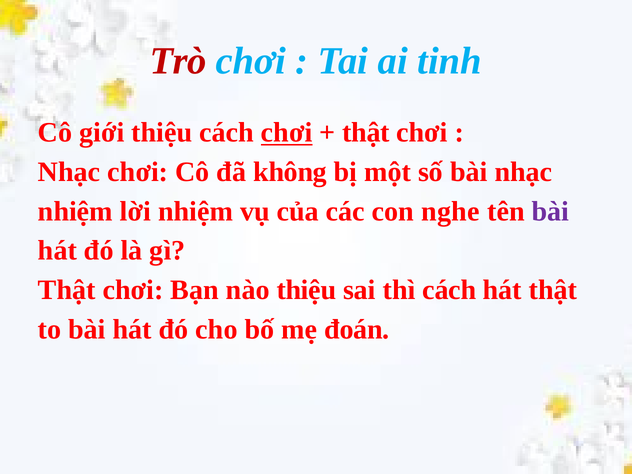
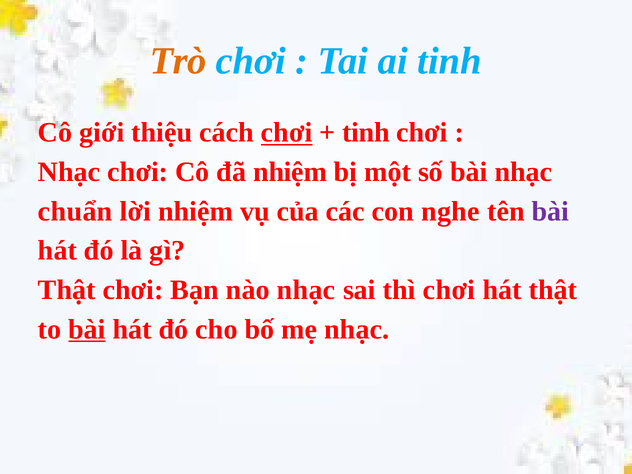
Trò colour: red -> orange
thật at (366, 133): thật -> tinh
đã không: không -> nhiệm
nhiệm at (75, 211): nhiệm -> chuẩn
nào thiệu: thiệu -> nhạc
thì cách: cách -> chơi
bài at (87, 329) underline: none -> present
mẹ đoán: đoán -> nhạc
